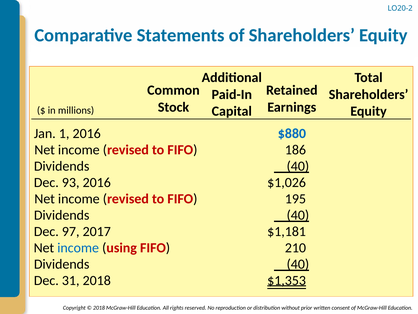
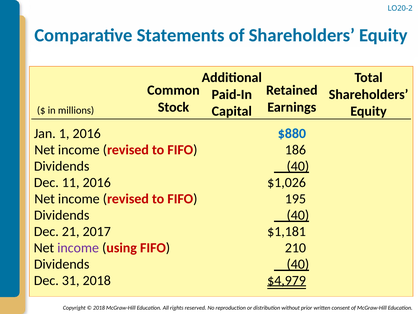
93: 93 -> 11
97: 97 -> 21
income at (78, 248) colour: blue -> purple
$1,353: $1,353 -> $4,979
